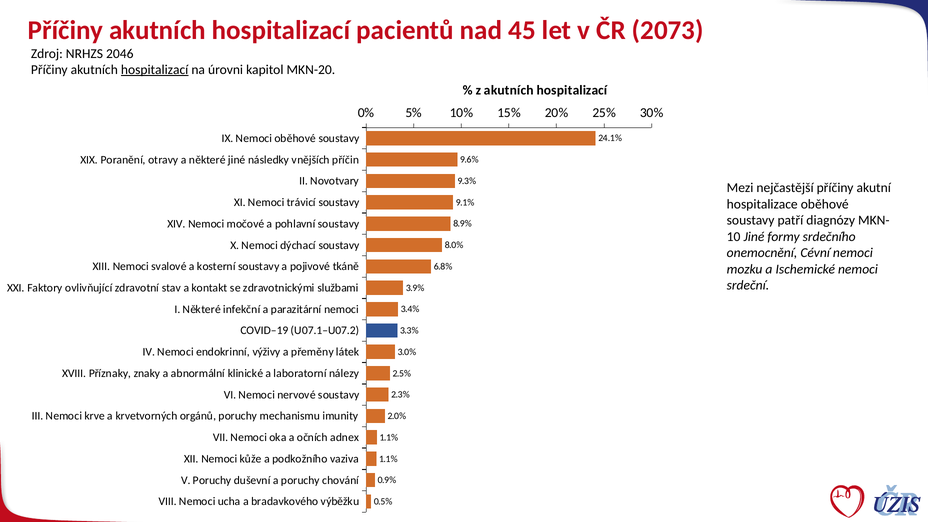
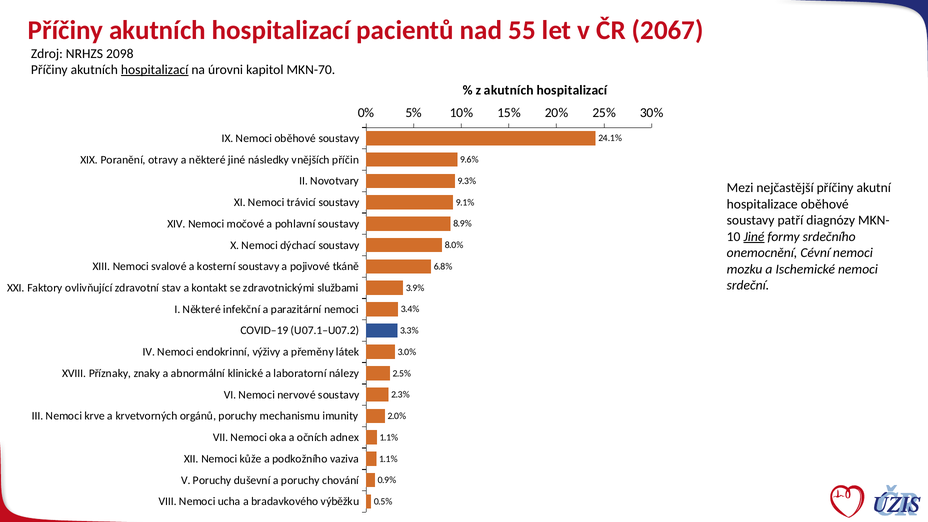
45: 45 -> 55
2073: 2073 -> 2067
2046: 2046 -> 2098
MKN-20: MKN-20 -> MKN-70
Jiné at (754, 237) underline: none -> present
